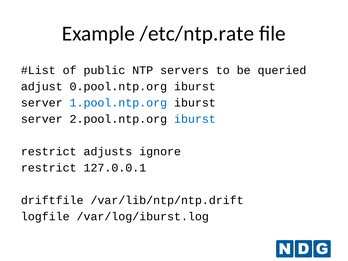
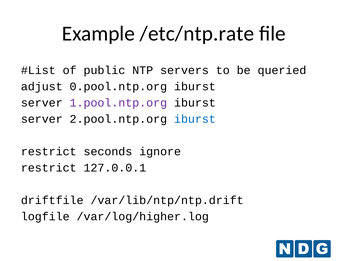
1.pool.ntp.org colour: blue -> purple
adjusts: adjusts -> seconds
/var/log/iburst.log: /var/log/iburst.log -> /var/log/higher.log
